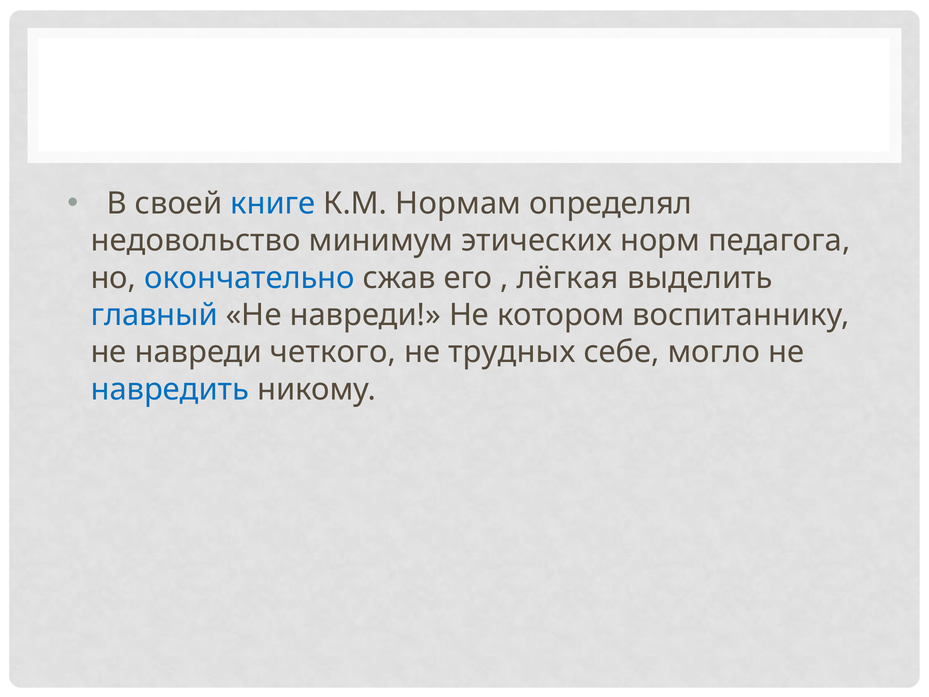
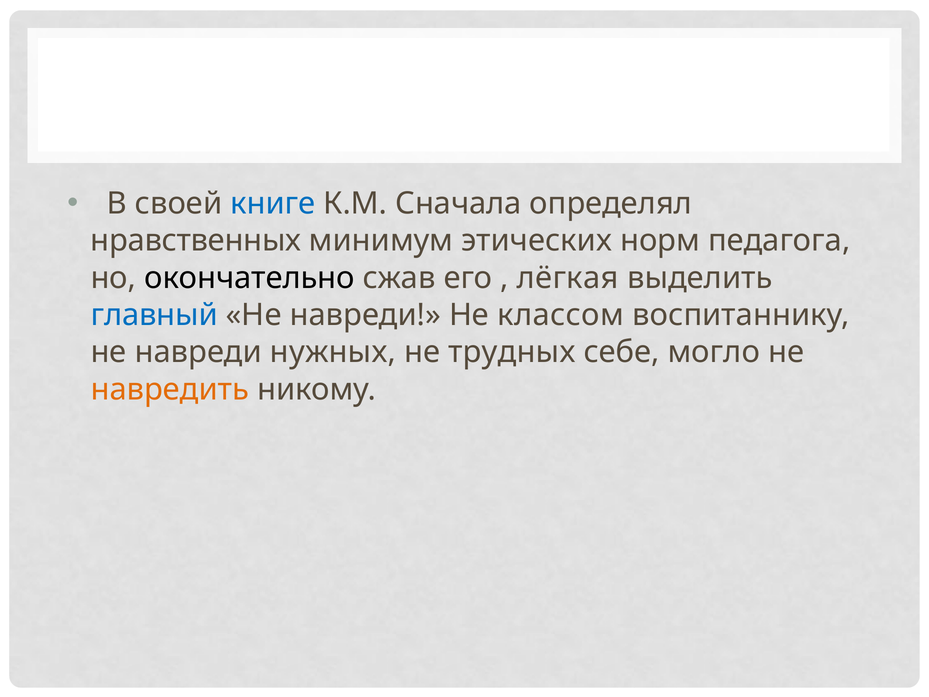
Нормам: Нормам -> Сначала
недовольство: недовольство -> нравственных
окончательно colour: blue -> black
котором: котором -> классом
четкого: четкого -> нужных
навредить colour: blue -> orange
